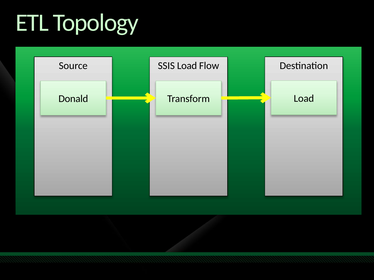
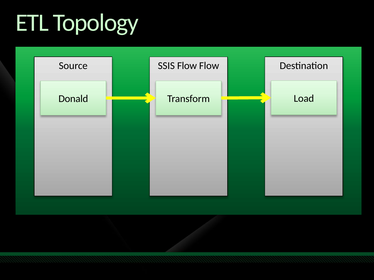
SSIS Load: Load -> Flow
